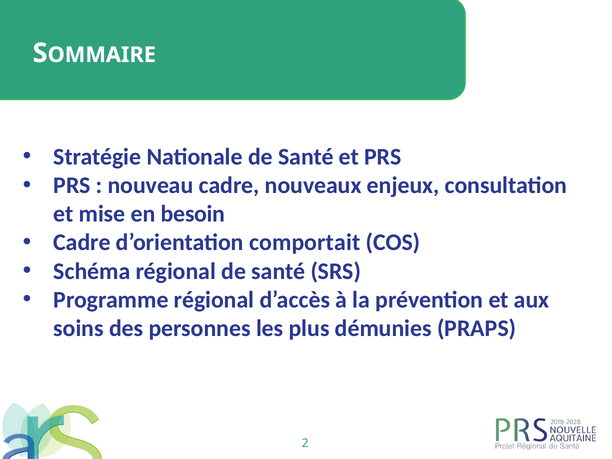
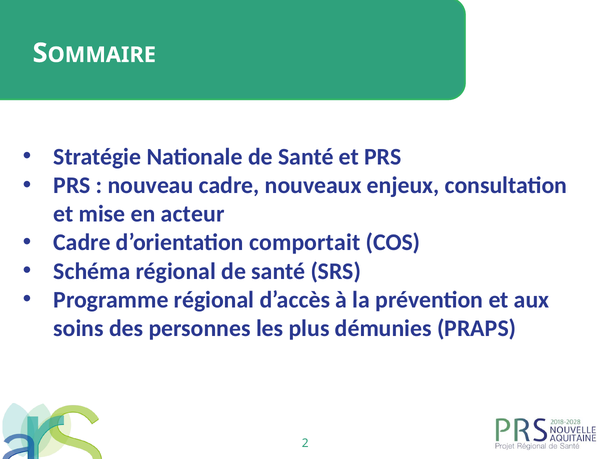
besoin: besoin -> acteur
